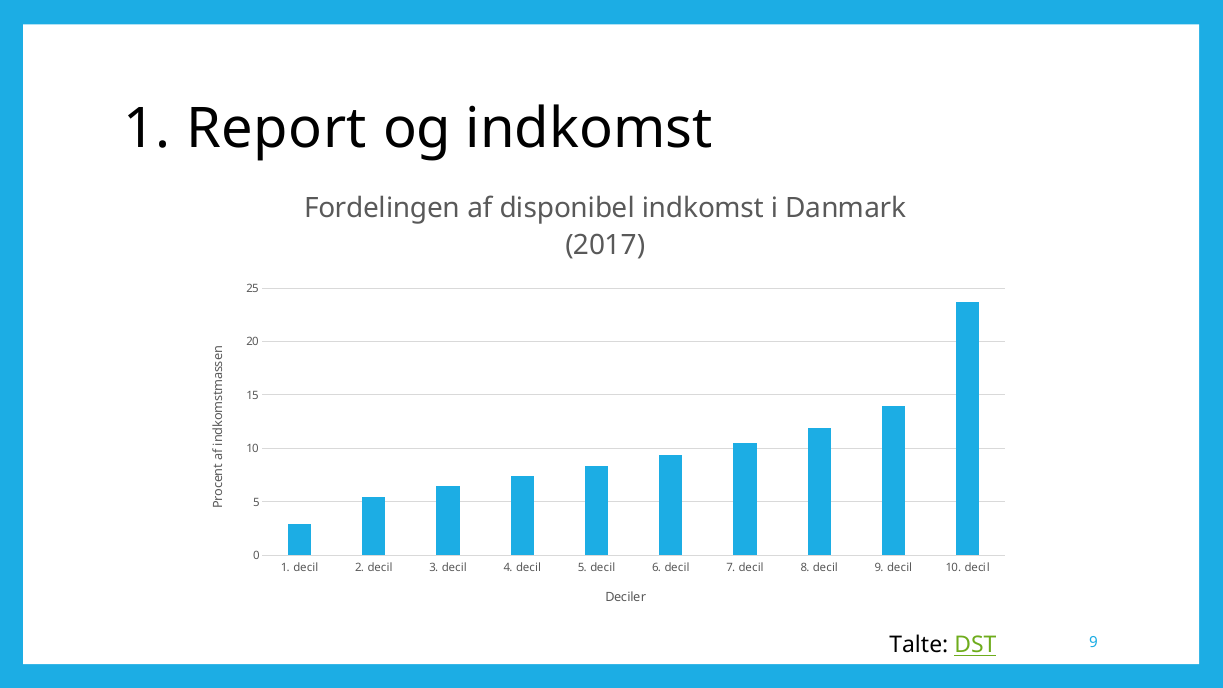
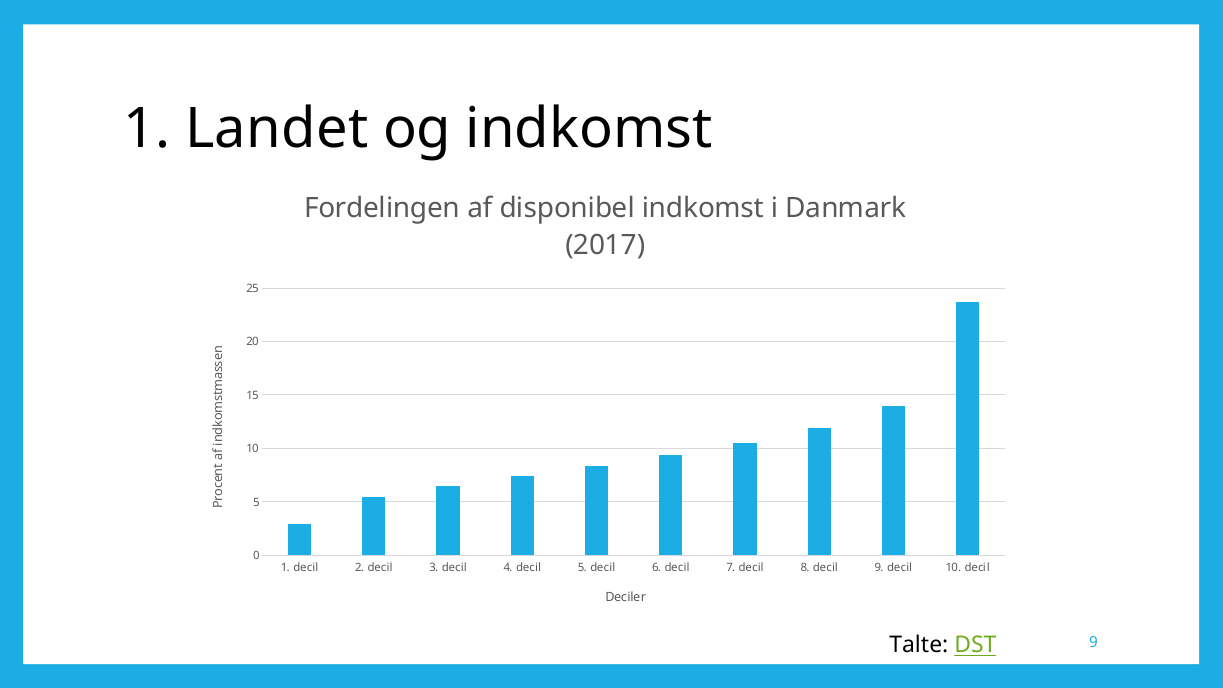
Report: Report -> Landet
